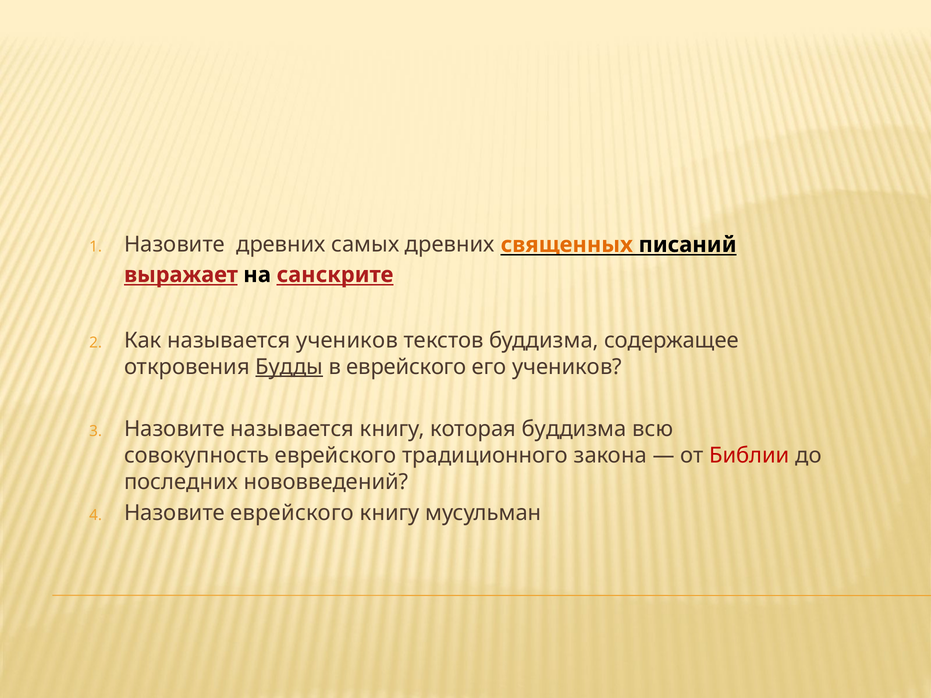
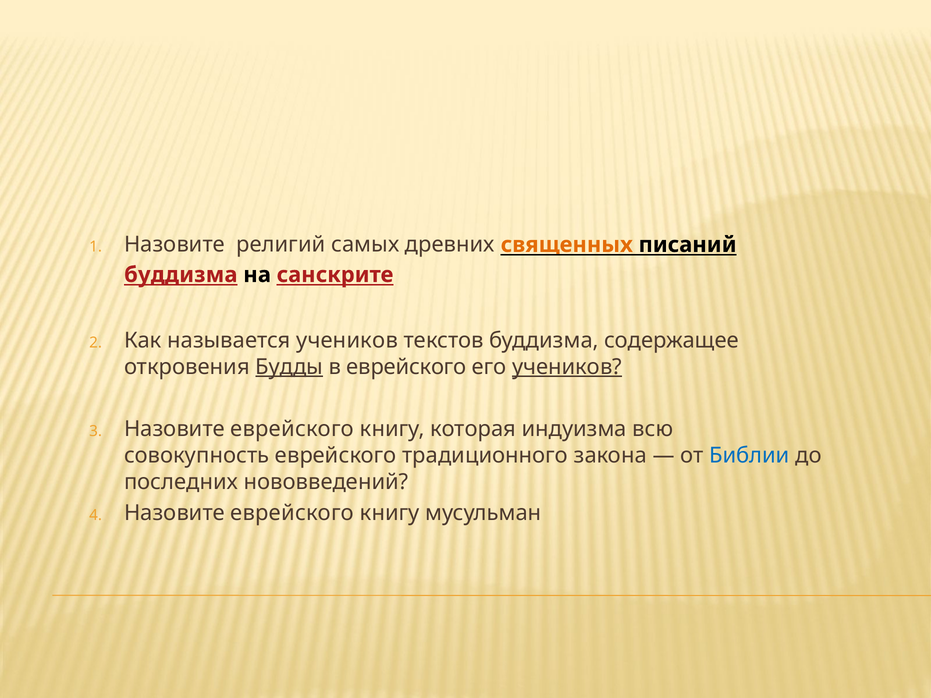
Назовите древних: древних -> религий
выражает at (181, 275): выражает -> буддизма
учеников at (567, 367) underline: none -> present
называется at (292, 429): называется -> еврейского
которая буддизма: буддизма -> индуизма
Библии colour: red -> blue
